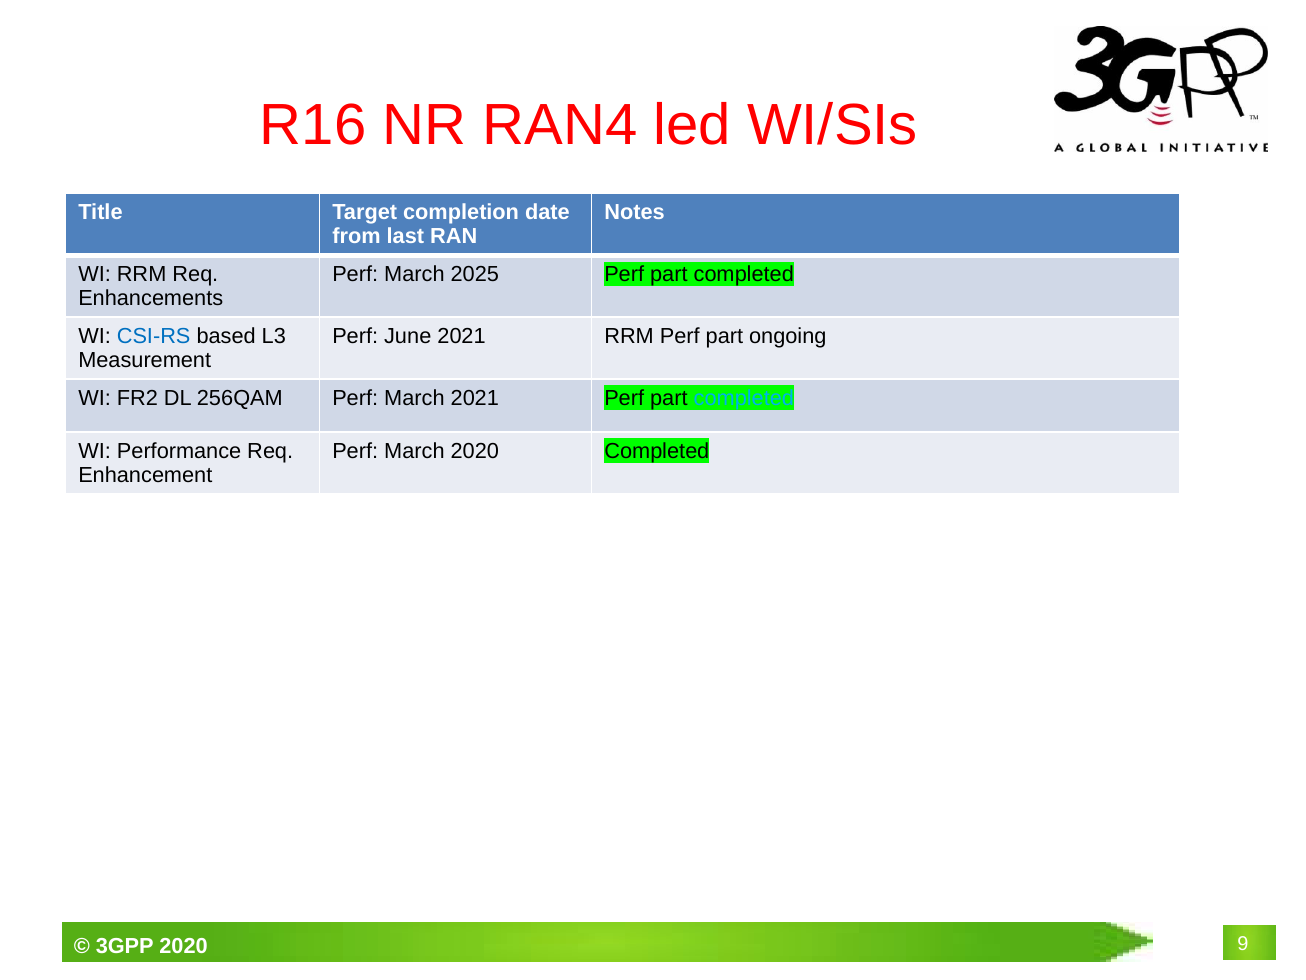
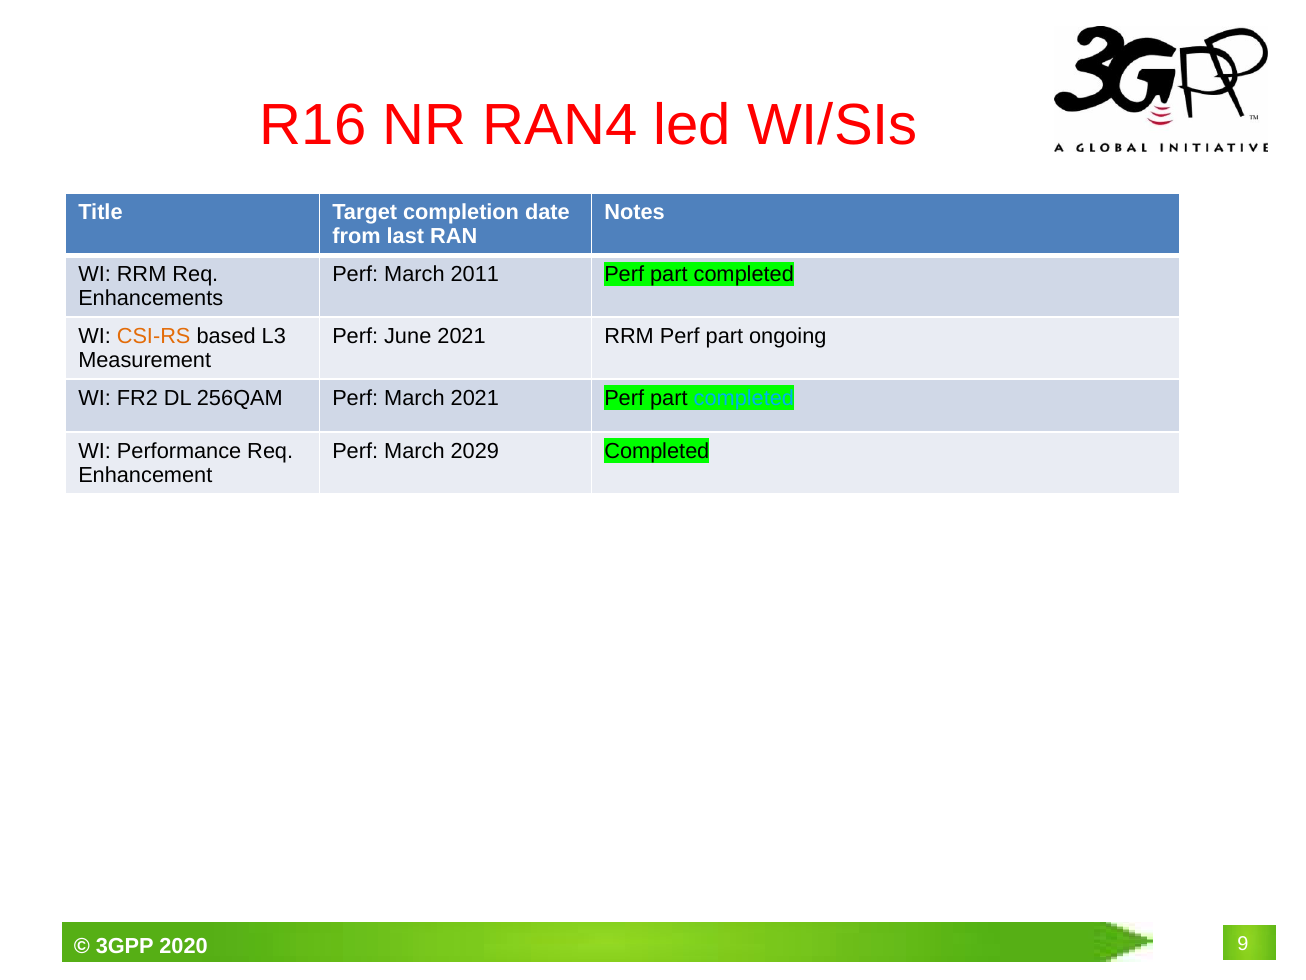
2025: 2025 -> 2011
CSI-RS colour: blue -> orange
March 2020: 2020 -> 2029
